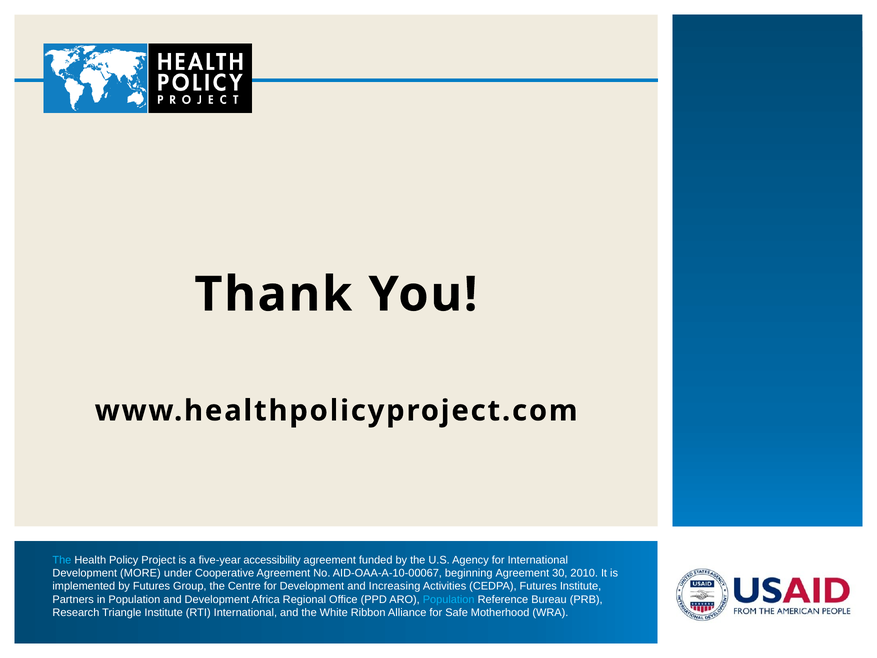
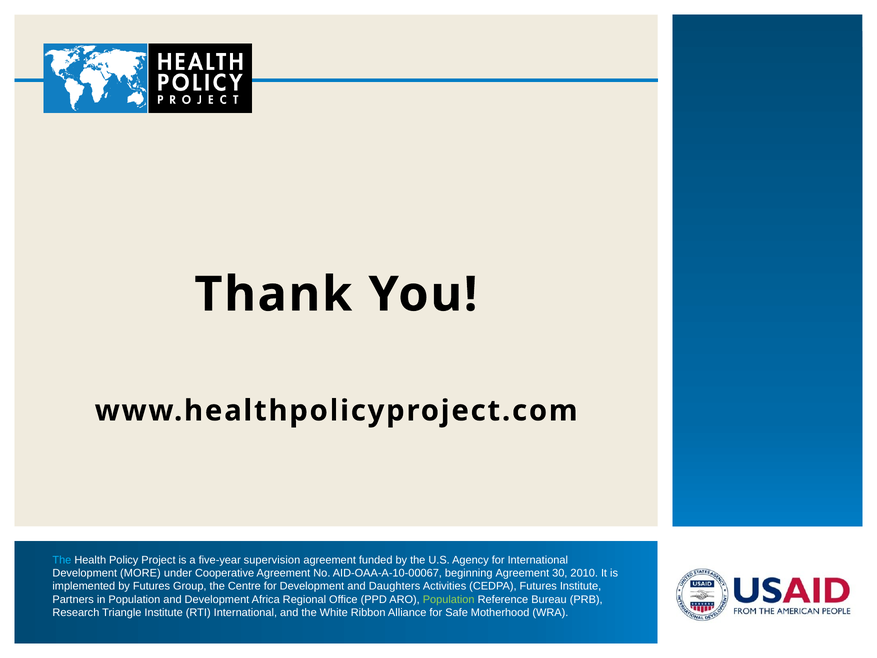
accessibility: accessibility -> supervision
Increasing: Increasing -> Daughters
Population at (449, 599) colour: light blue -> light green
